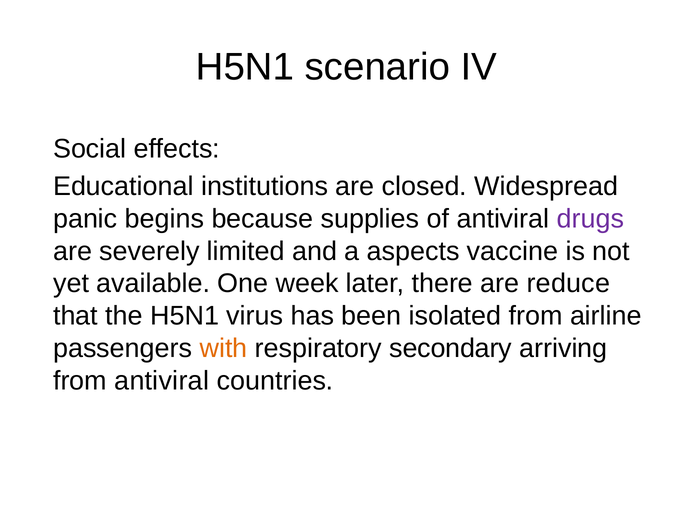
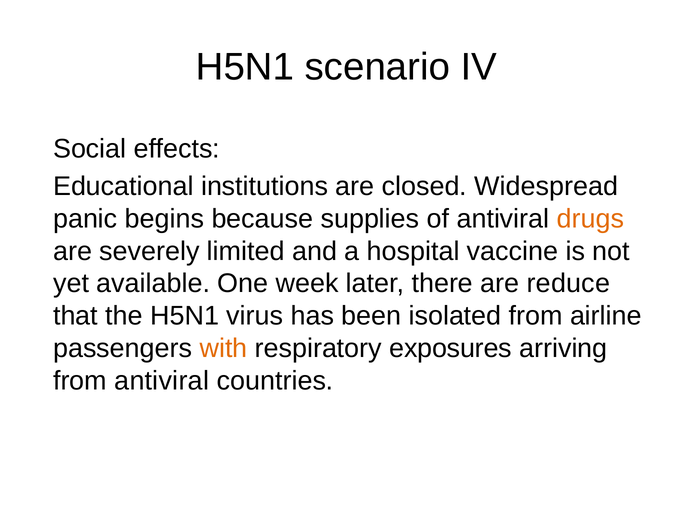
drugs colour: purple -> orange
aspects: aspects -> hospital
secondary: secondary -> exposures
